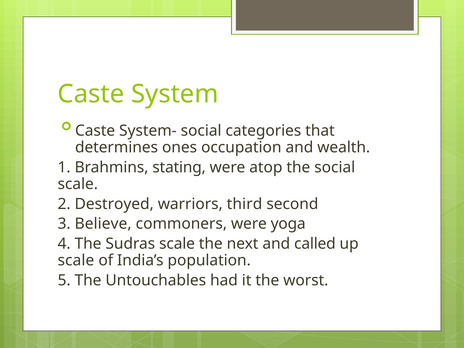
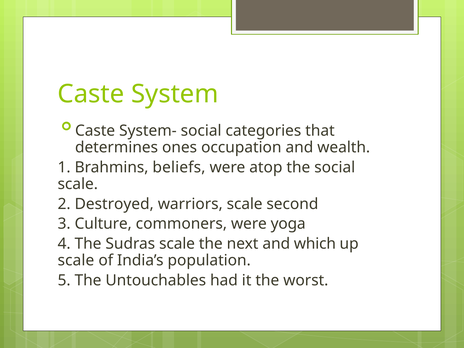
stating: stating -> beliefs
warriors third: third -> scale
Believe: Believe -> Culture
called: called -> which
